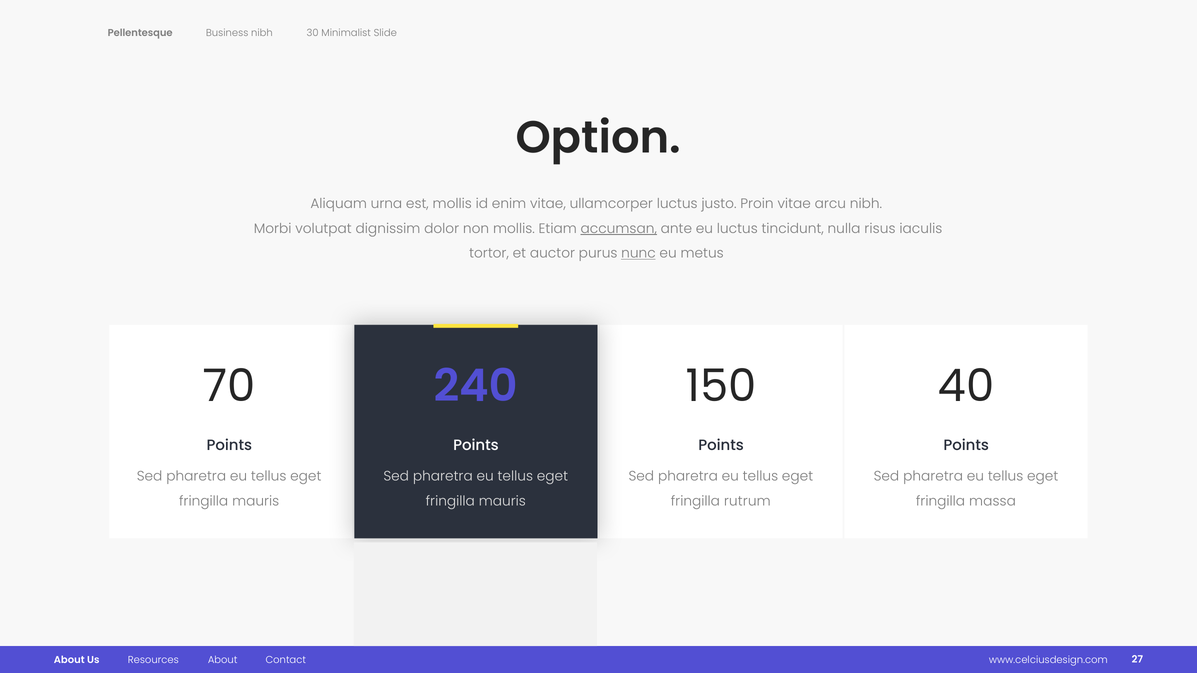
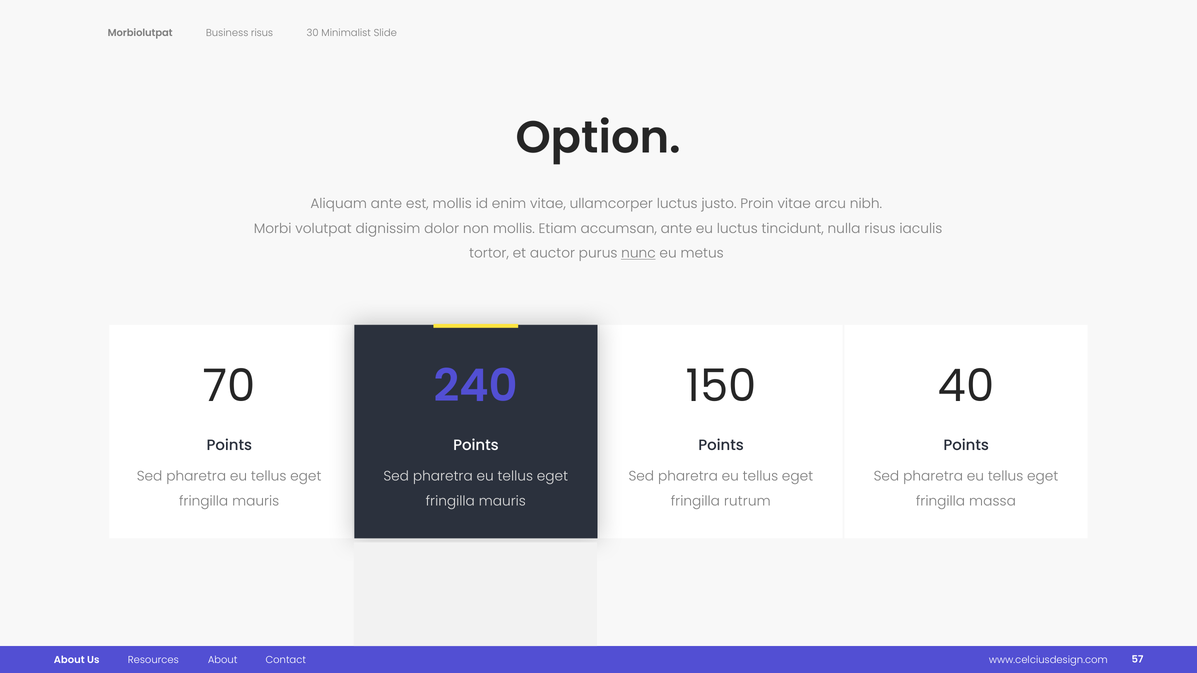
Pellentesque: Pellentesque -> Morbiolutpat
Business nibh: nibh -> risus
Aliquam urna: urna -> ante
accumsan underline: present -> none
27: 27 -> 57
